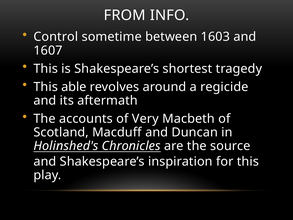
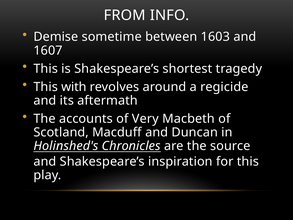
Control: Control -> Demise
able: able -> with
